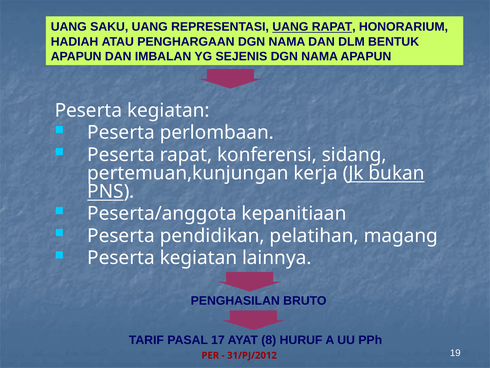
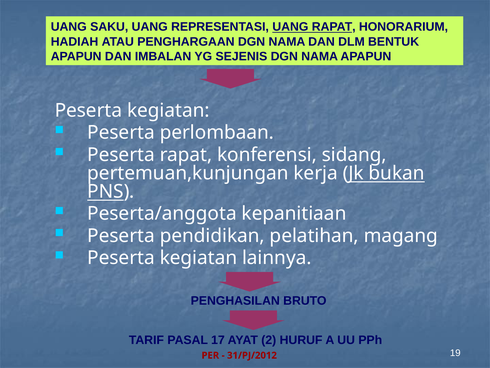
8: 8 -> 2
